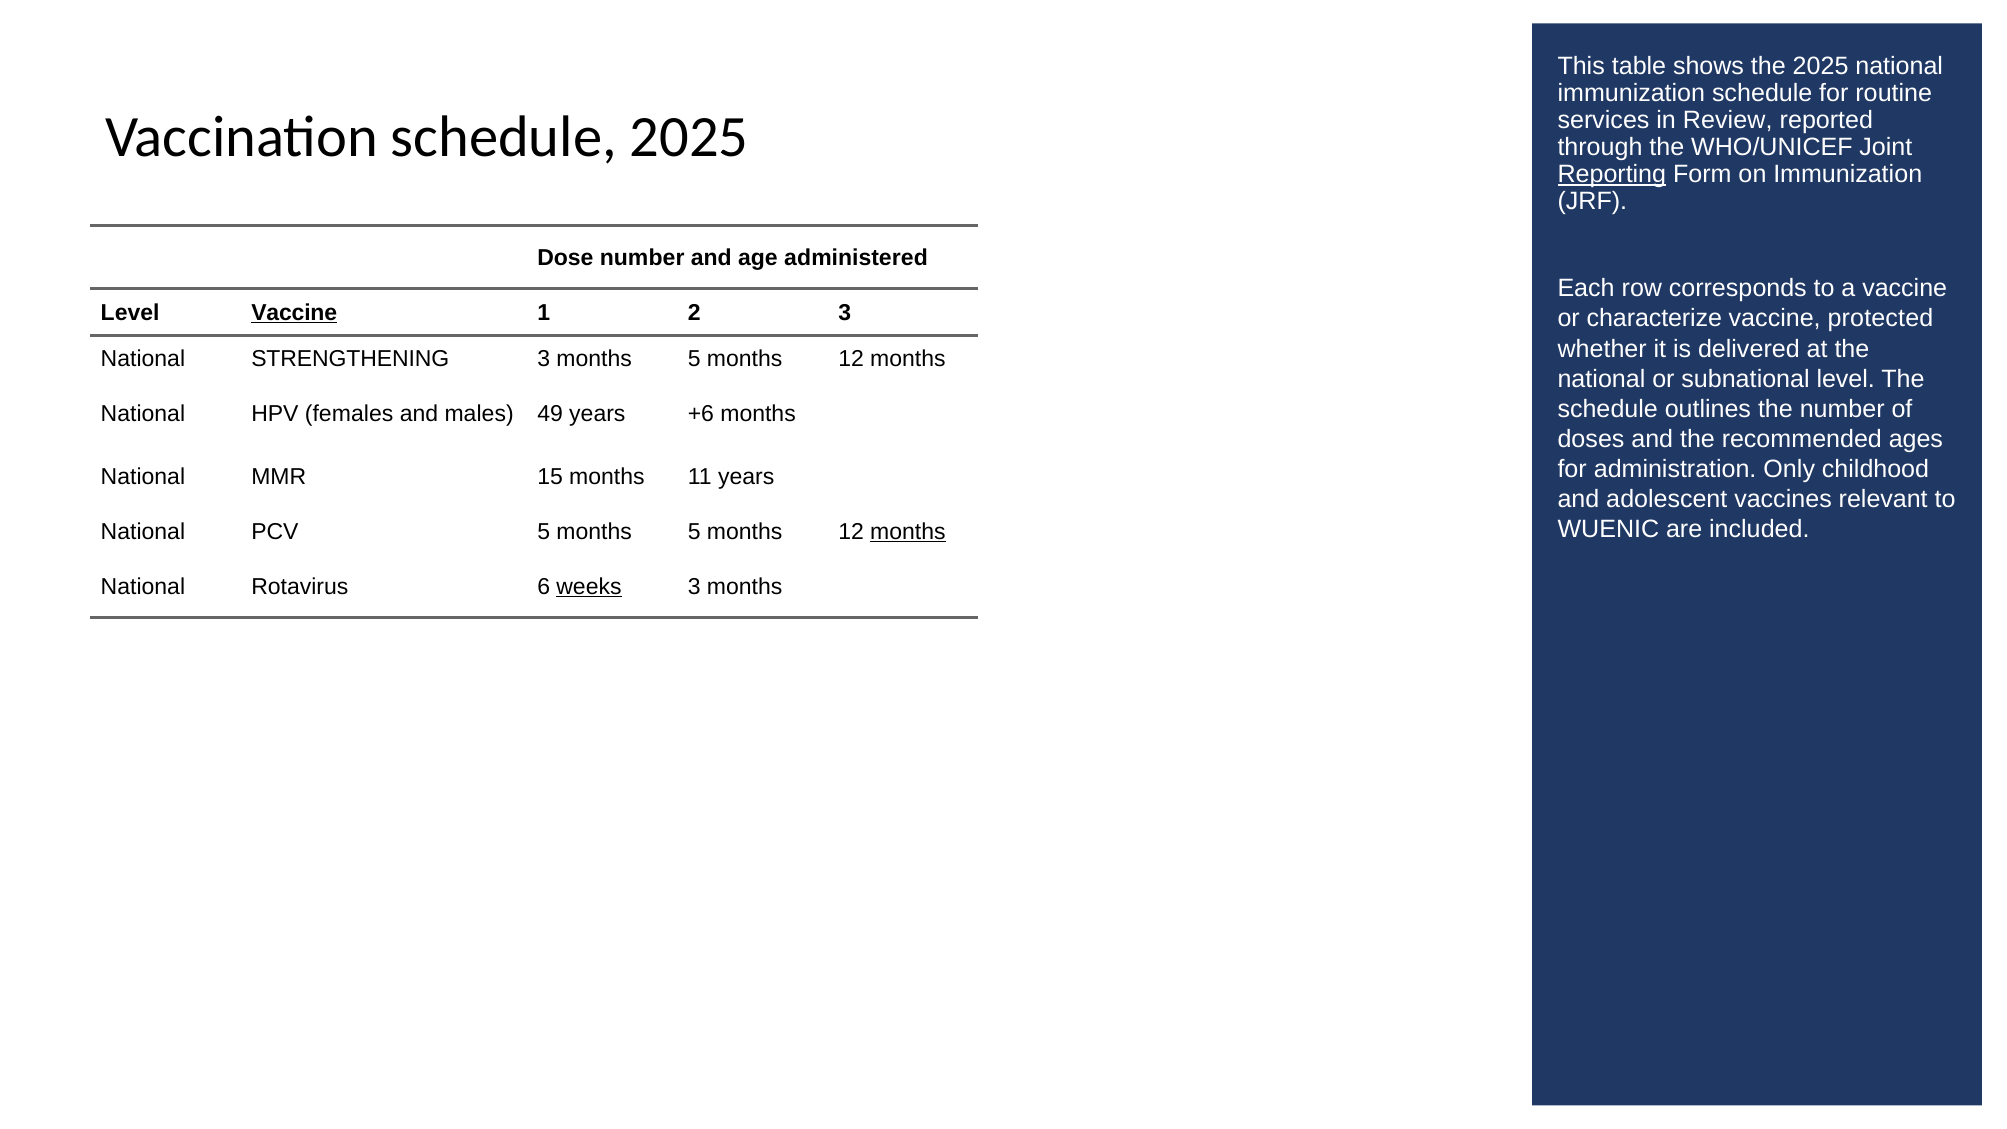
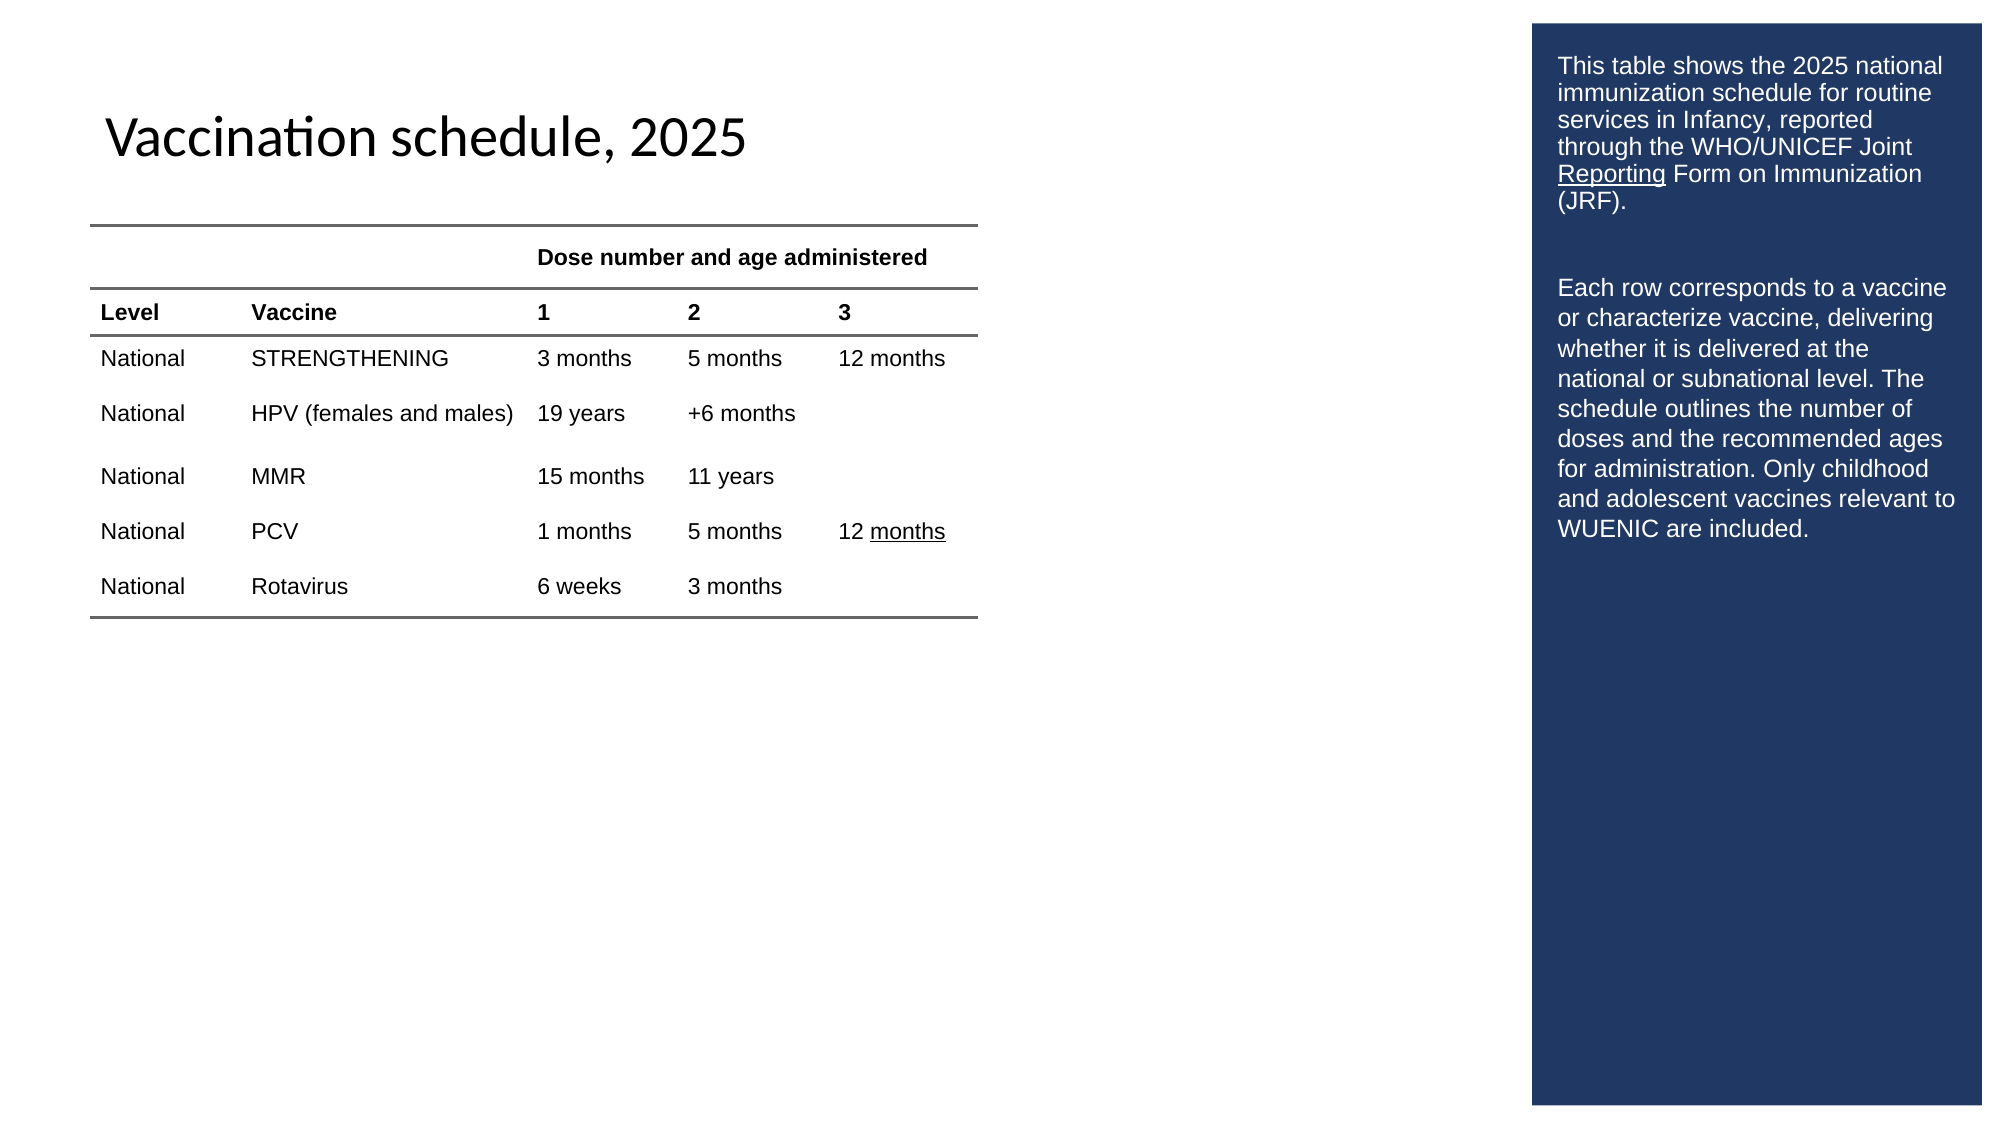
Review: Review -> Infancy
Vaccine at (294, 312) underline: present -> none
protected: protected -> delivering
49: 49 -> 19
PCV 5: 5 -> 1
weeks underline: present -> none
